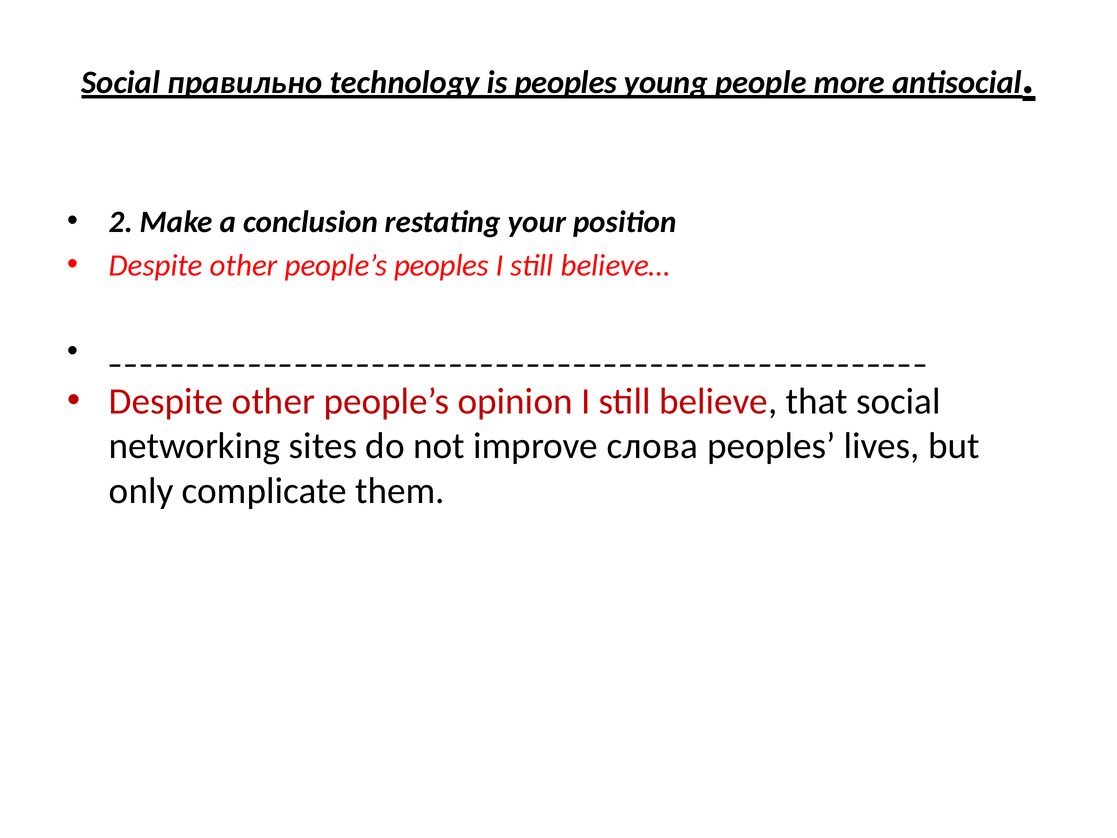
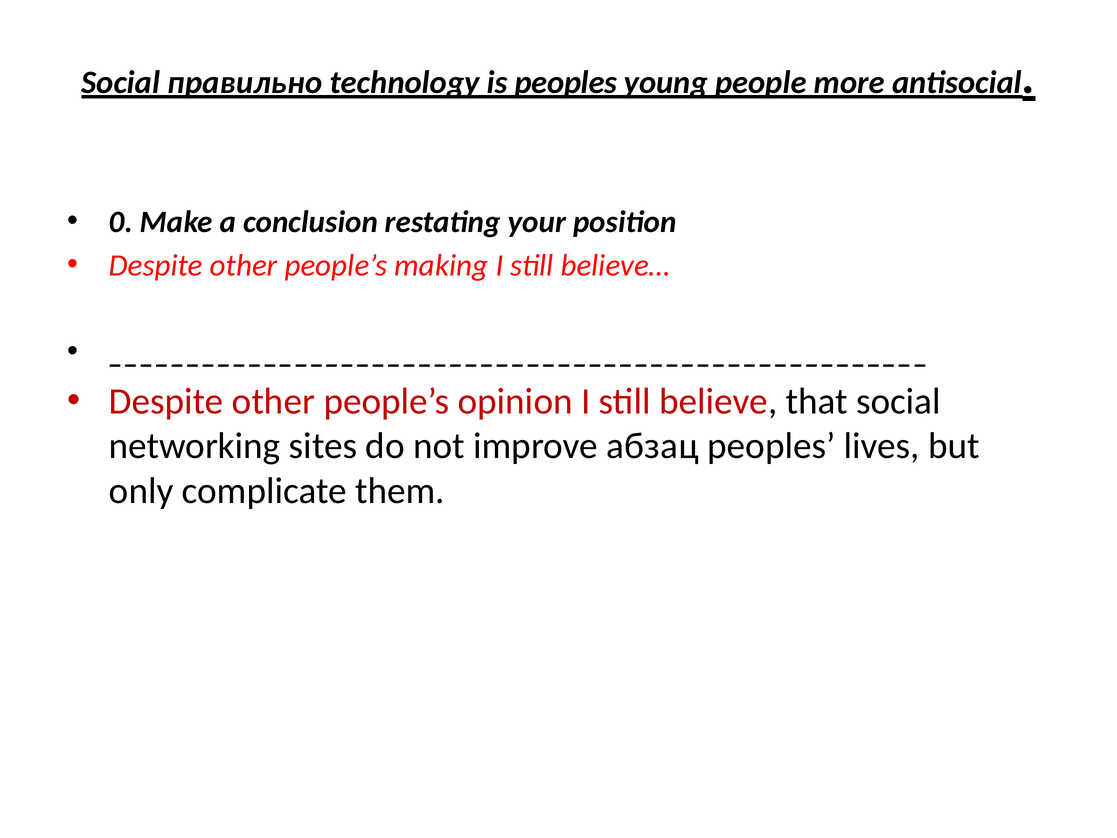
2: 2 -> 0
people’s peoples: peoples -> making
слова: слова -> абзац
